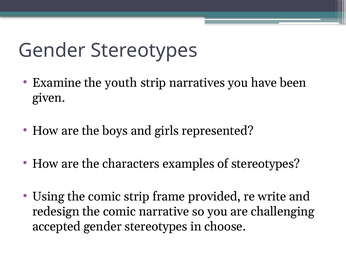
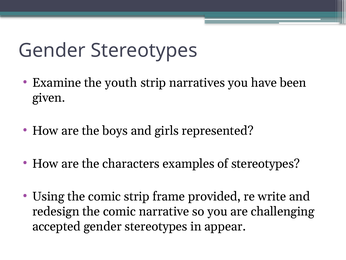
choose: choose -> appear
